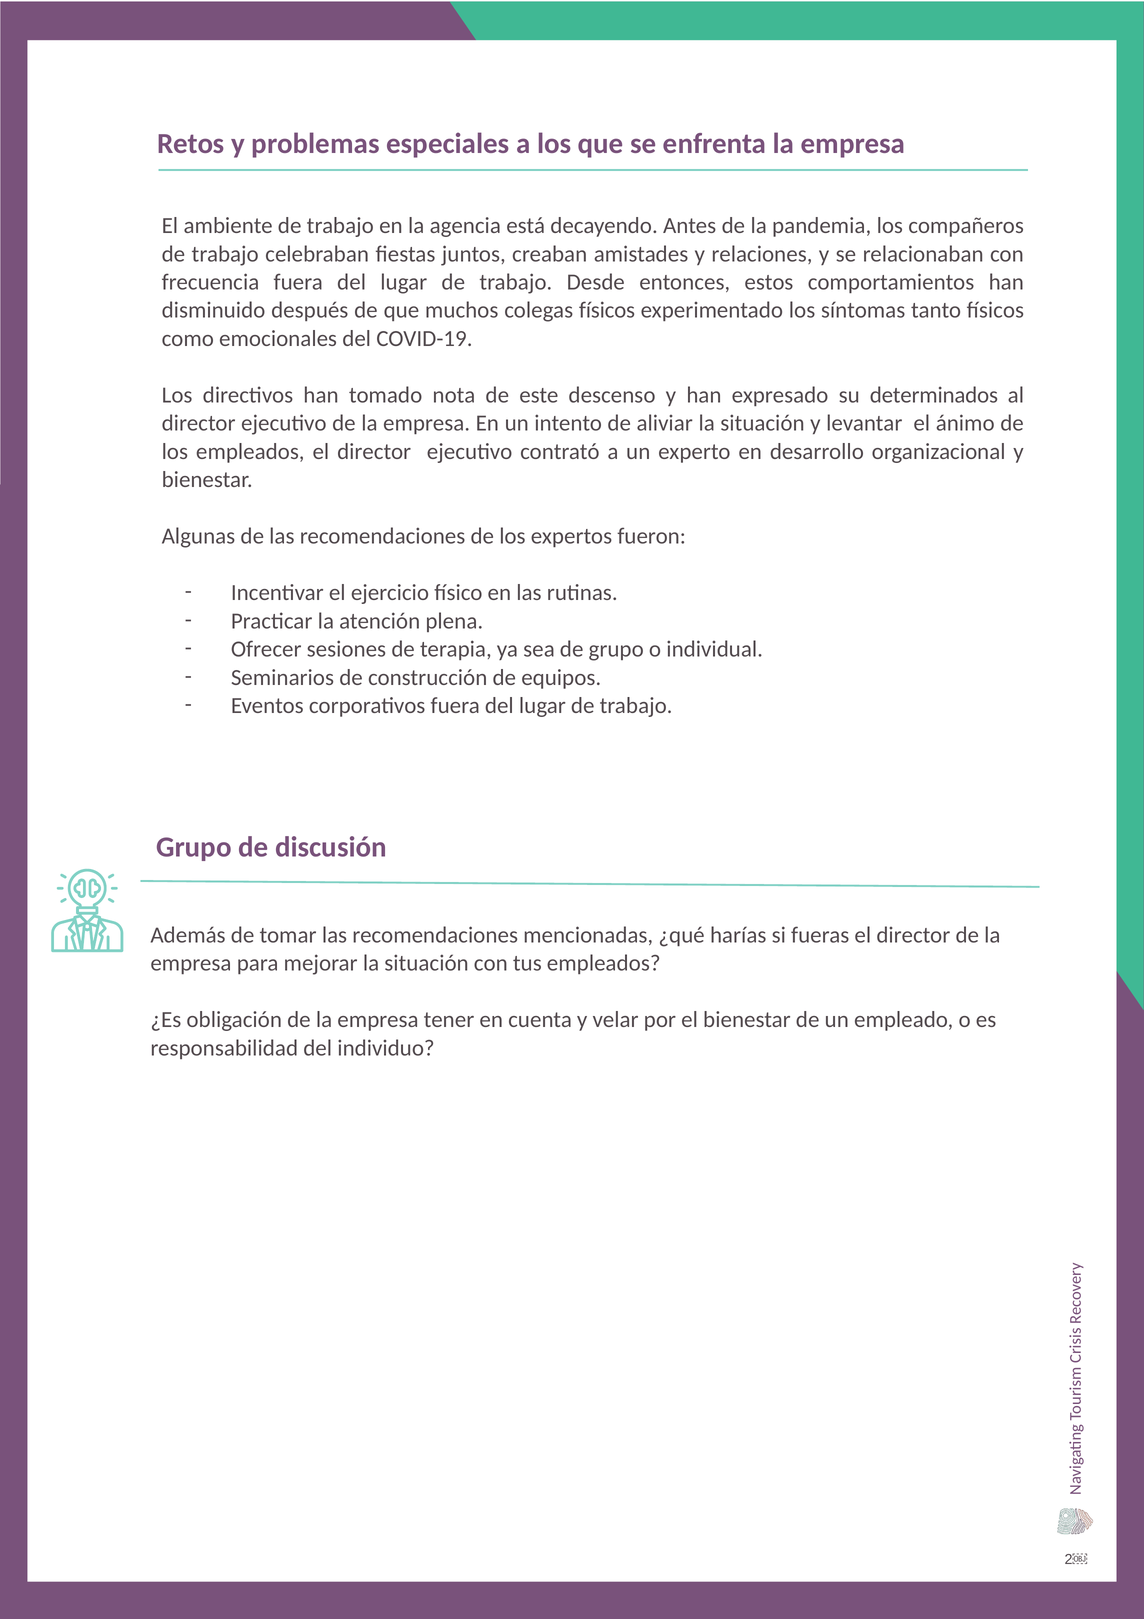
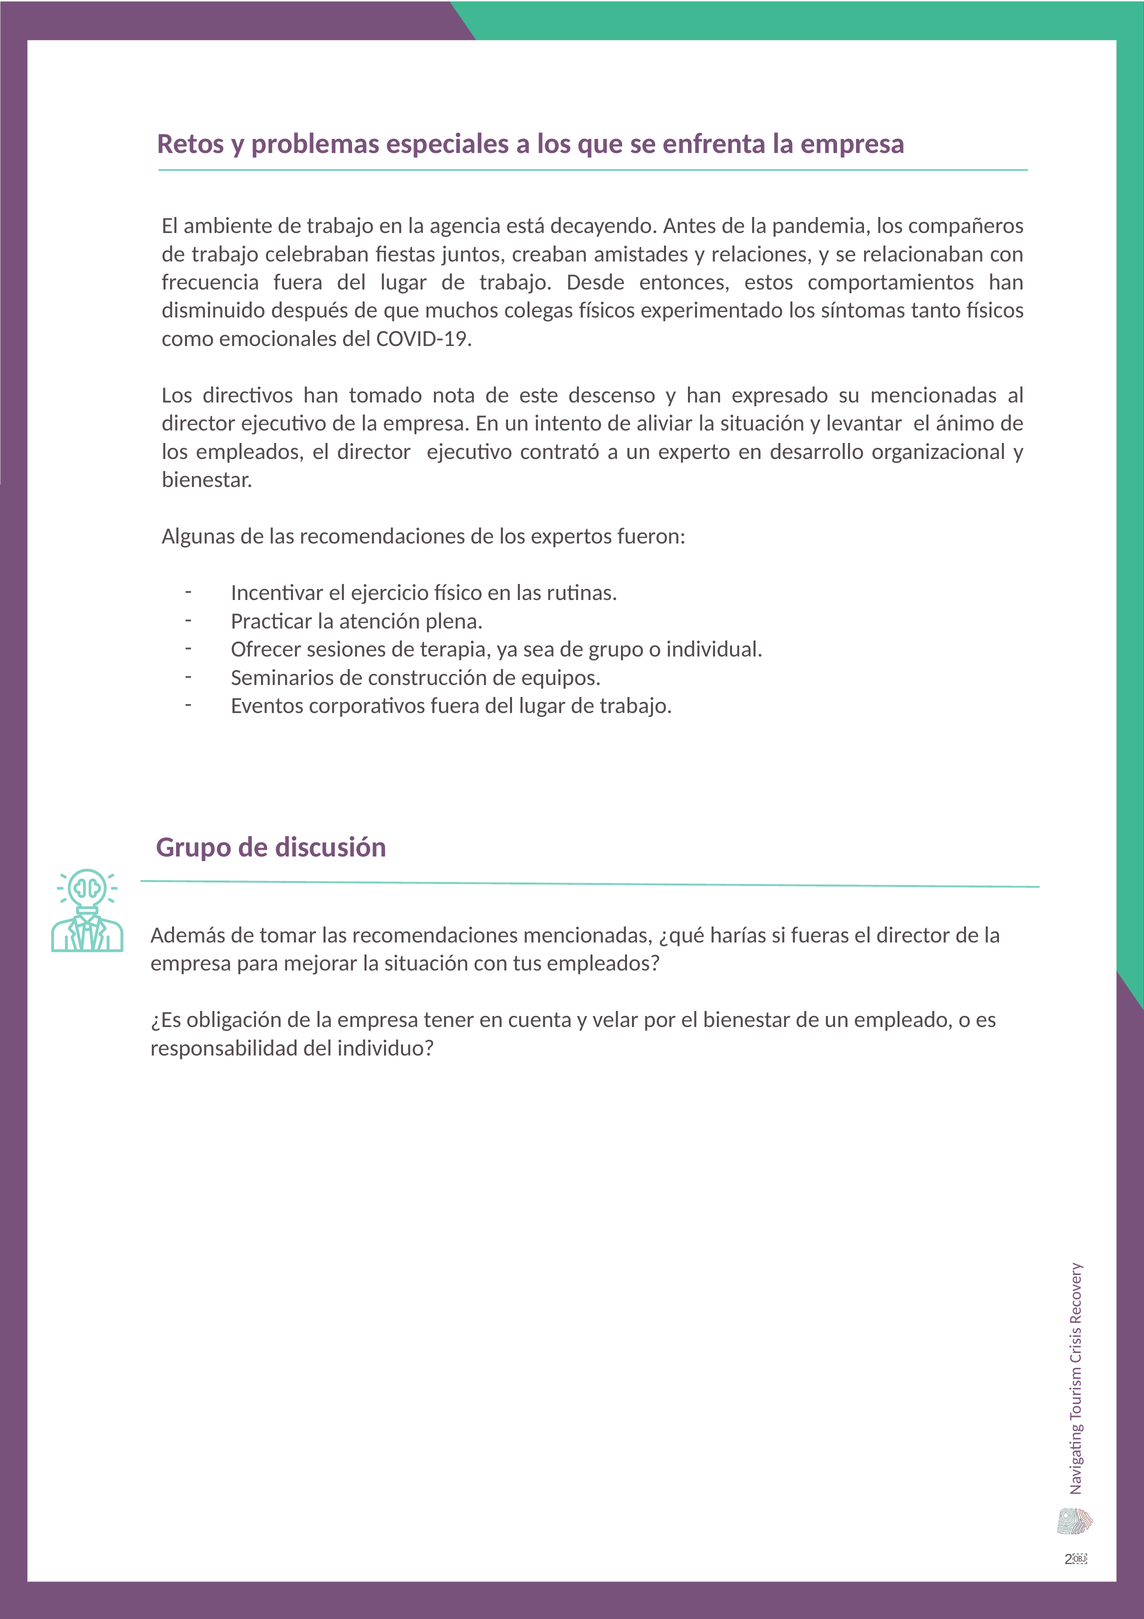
su determinados: determinados -> mencionadas
